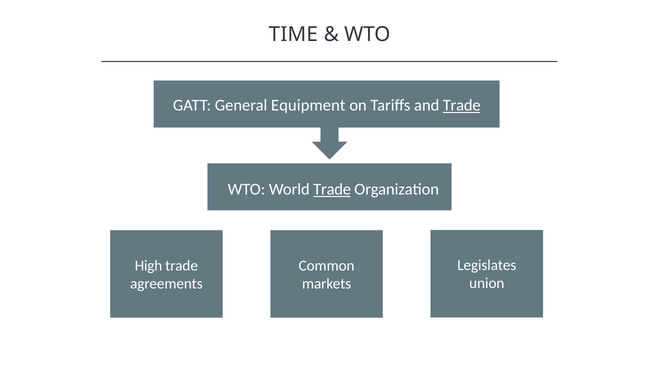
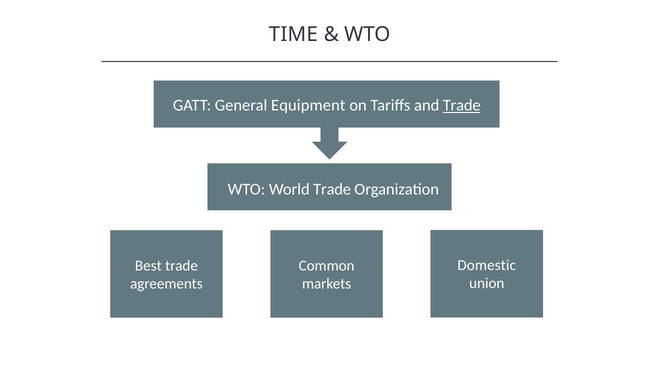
Trade at (332, 189) underline: present -> none
Legislates: Legislates -> Domestic
High: High -> Best
